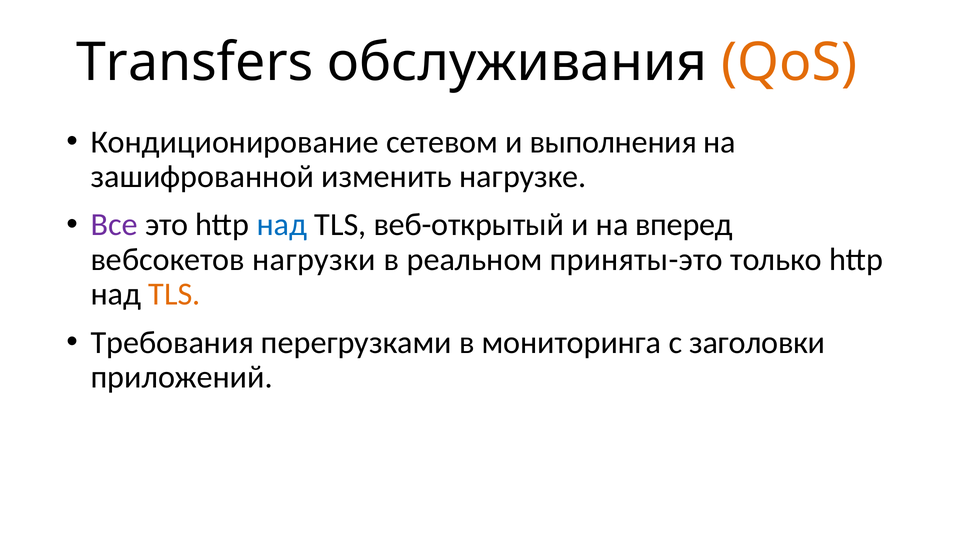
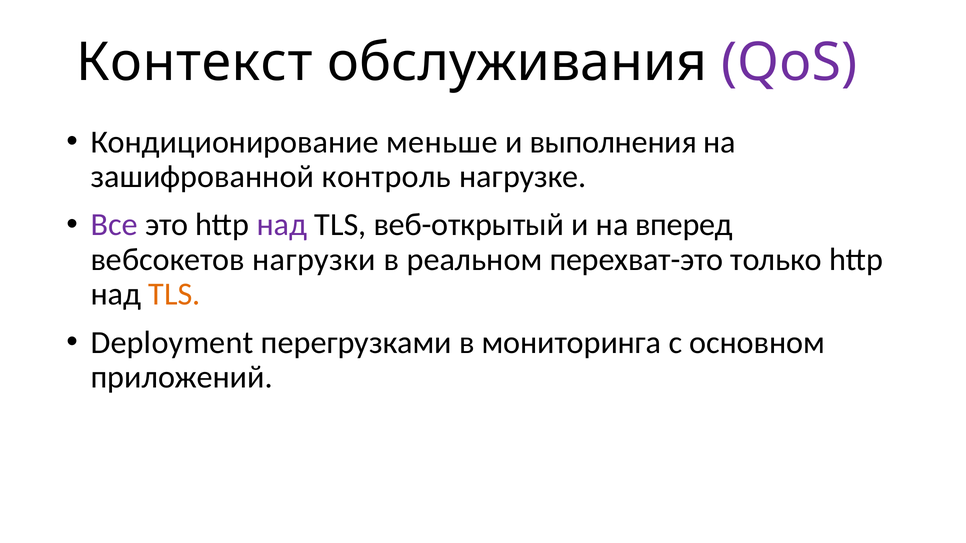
Transfers: Transfers -> Контекст
QoS colour: orange -> purple
сетевом: сетевом -> меньше
изменить: изменить -> контроль
над at (282, 225) colour: blue -> purple
приняты-это: приняты-это -> перехват-это
Требования: Требования -> Deployment
заголовки: заголовки -> основном
